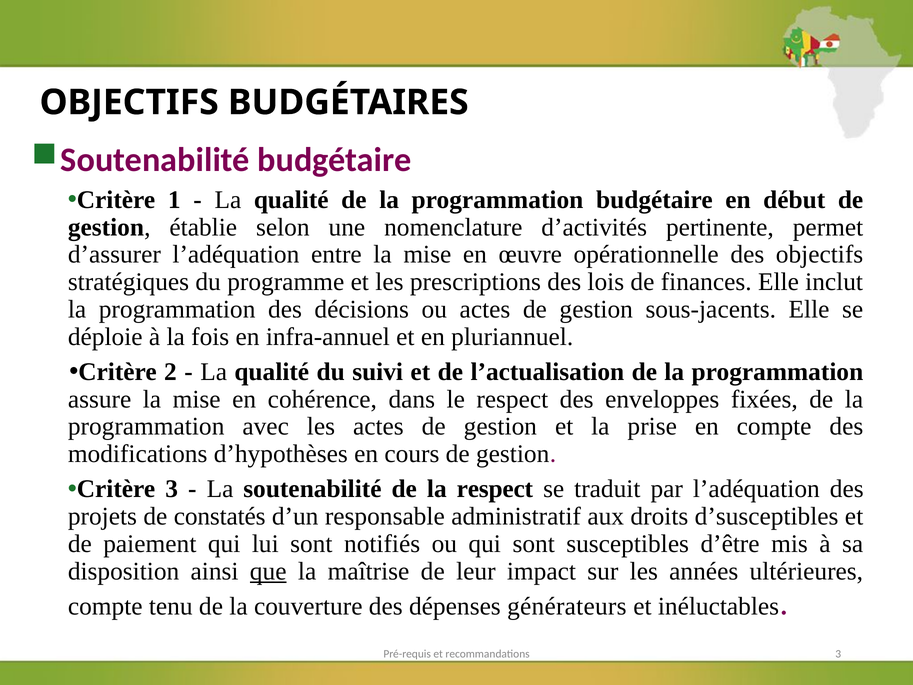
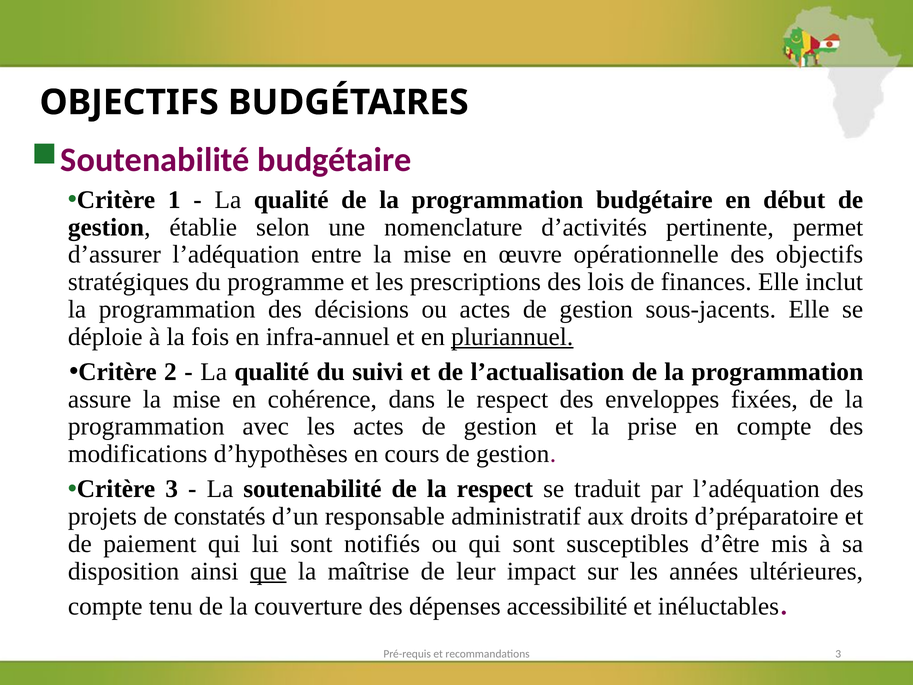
pluriannuel underline: none -> present
d’susceptibles: d’susceptibles -> d’préparatoire
générateurs: générateurs -> accessibilité
